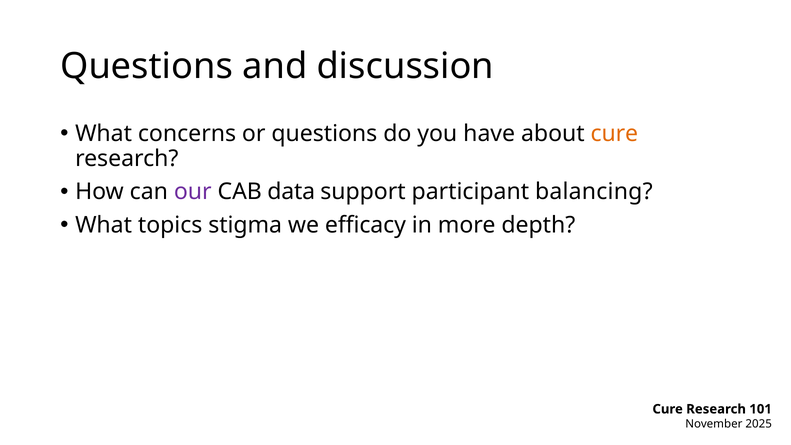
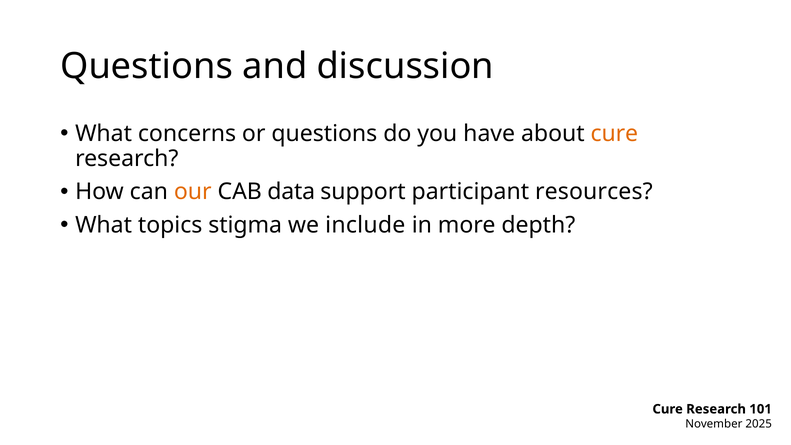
our colour: purple -> orange
balancing: balancing -> resources
efficacy: efficacy -> include
